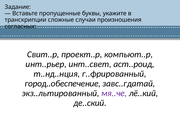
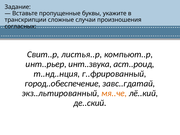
проект..р: проект..р -> листья..р
инт..свет: инт..свет -> инт..звука
мя..че colour: purple -> orange
